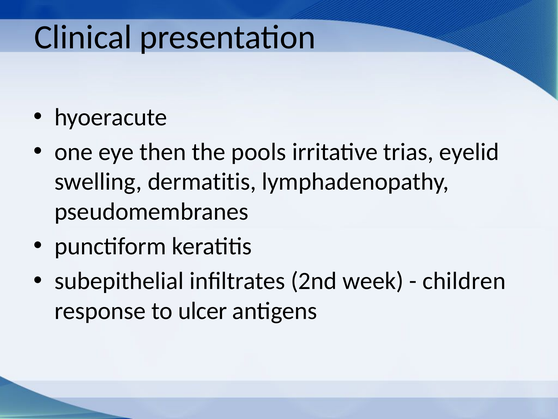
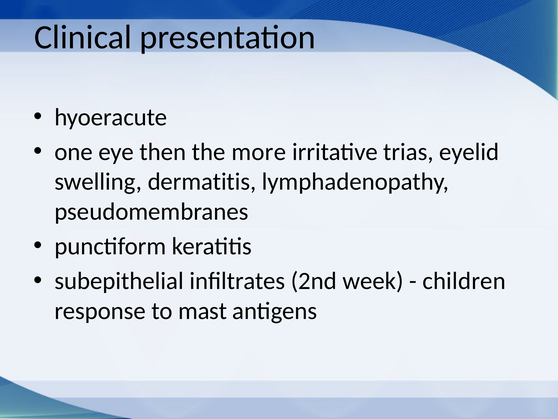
pools: pools -> more
ulcer: ulcer -> mast
